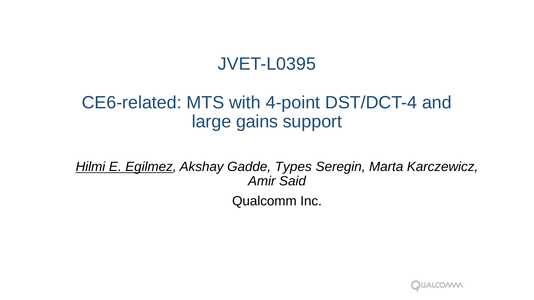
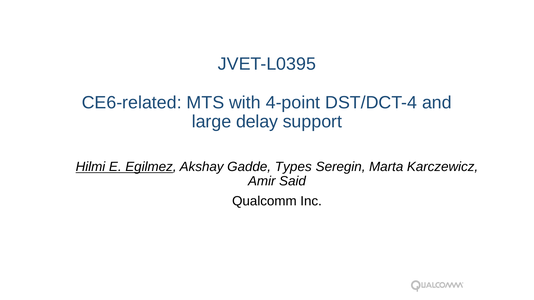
gains: gains -> delay
